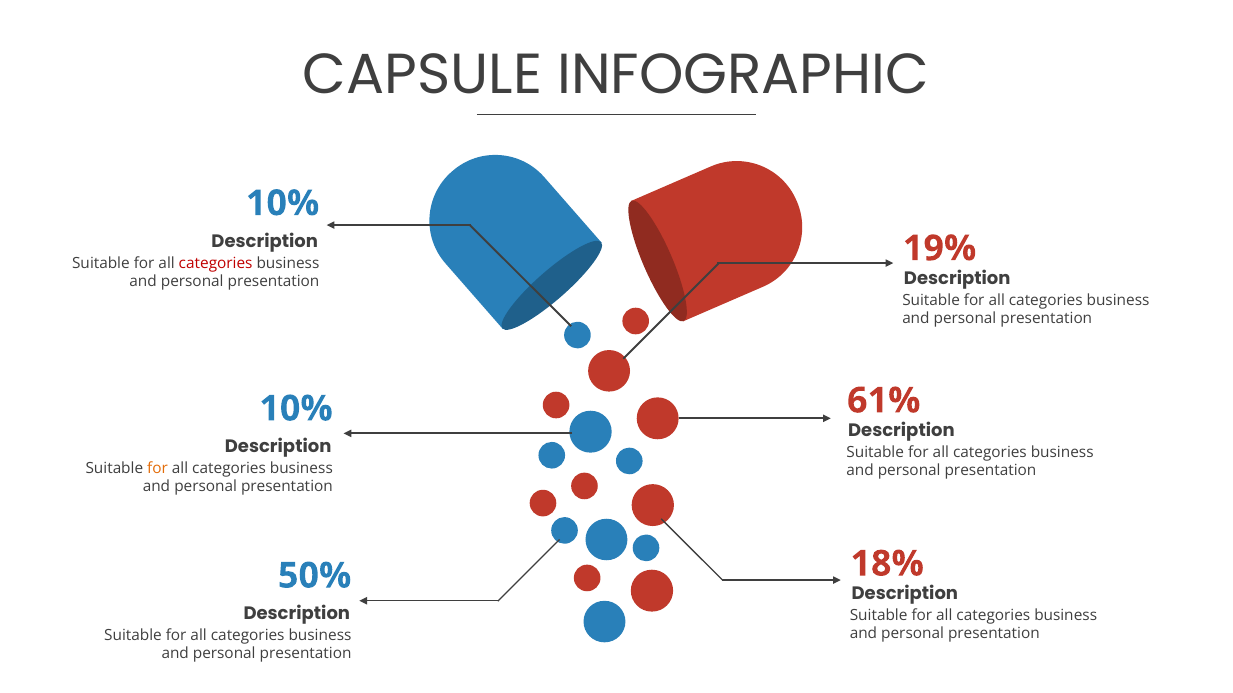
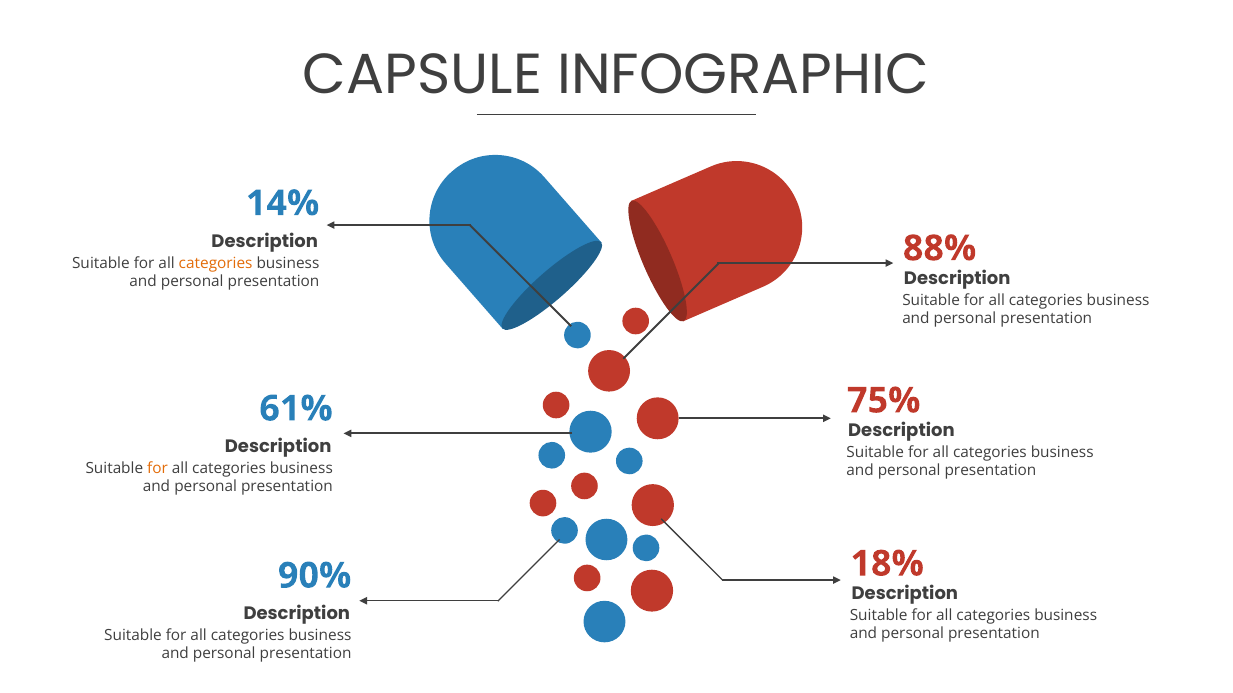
10% at (283, 203): 10% -> 14%
19%: 19% -> 88%
categories at (216, 263) colour: red -> orange
61%: 61% -> 75%
10% at (296, 409): 10% -> 61%
50%: 50% -> 90%
